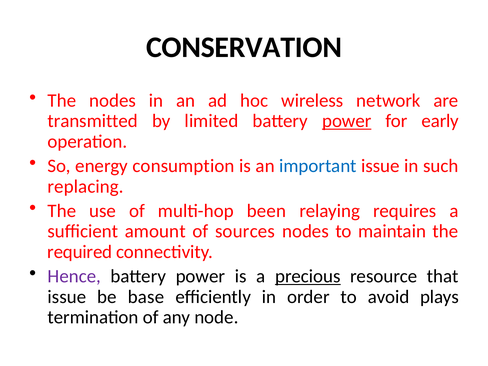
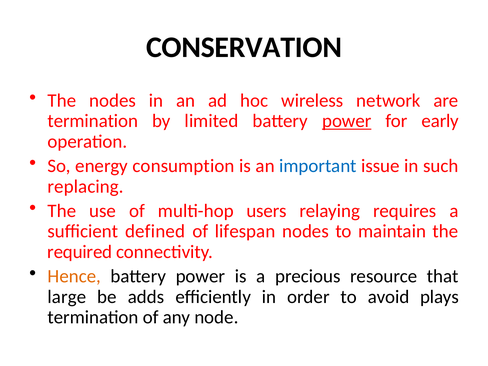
transmitted at (93, 121): transmitted -> termination
been: been -> users
amount: amount -> defined
sources: sources -> lifespan
Hence colour: purple -> orange
precious underline: present -> none
issue at (67, 297): issue -> large
base: base -> adds
